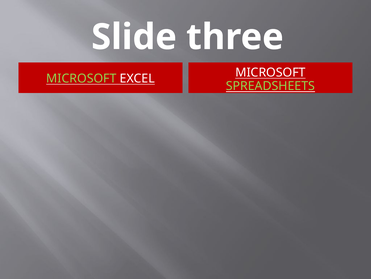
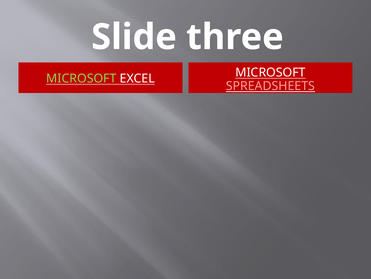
SPREADSHEETS colour: light green -> pink
